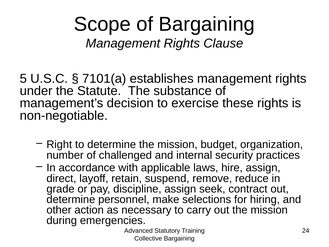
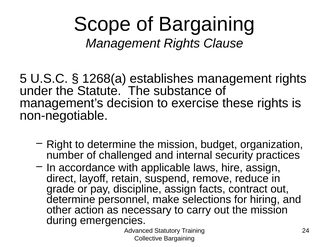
7101(a: 7101(a -> 1268(a
seek: seek -> facts
